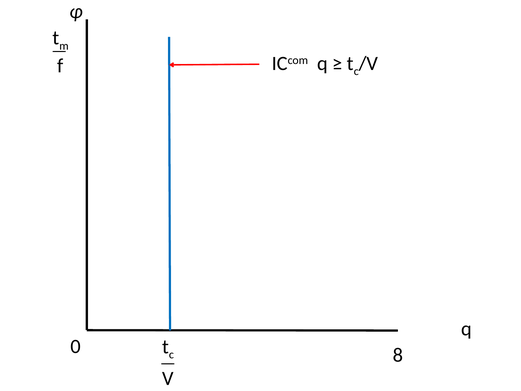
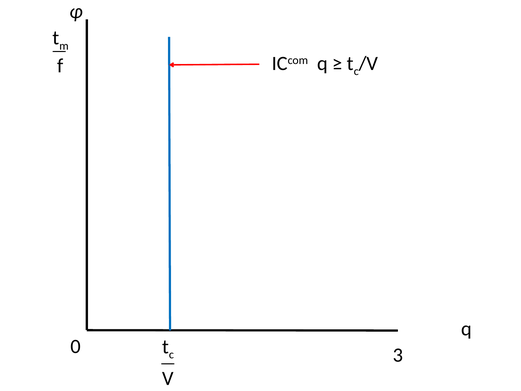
8: 8 -> 3
